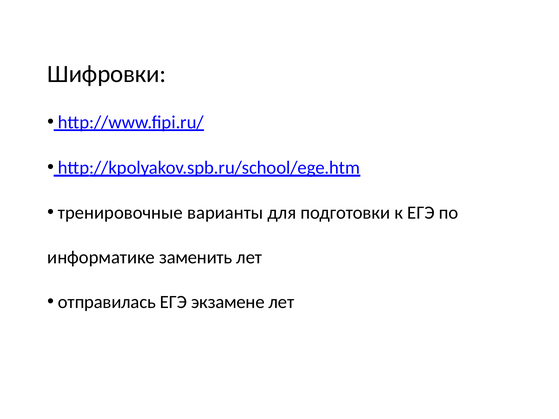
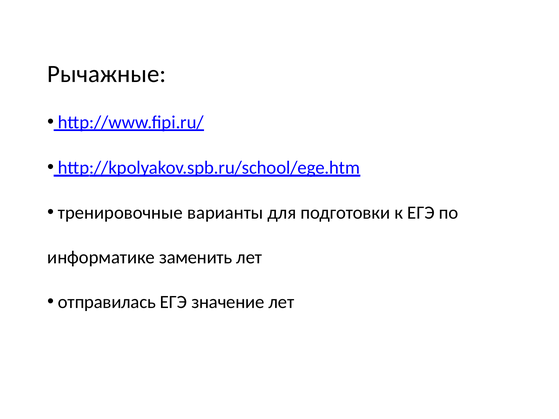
Шифровки: Шифровки -> Рычажные
экзамене: экзамене -> значение
